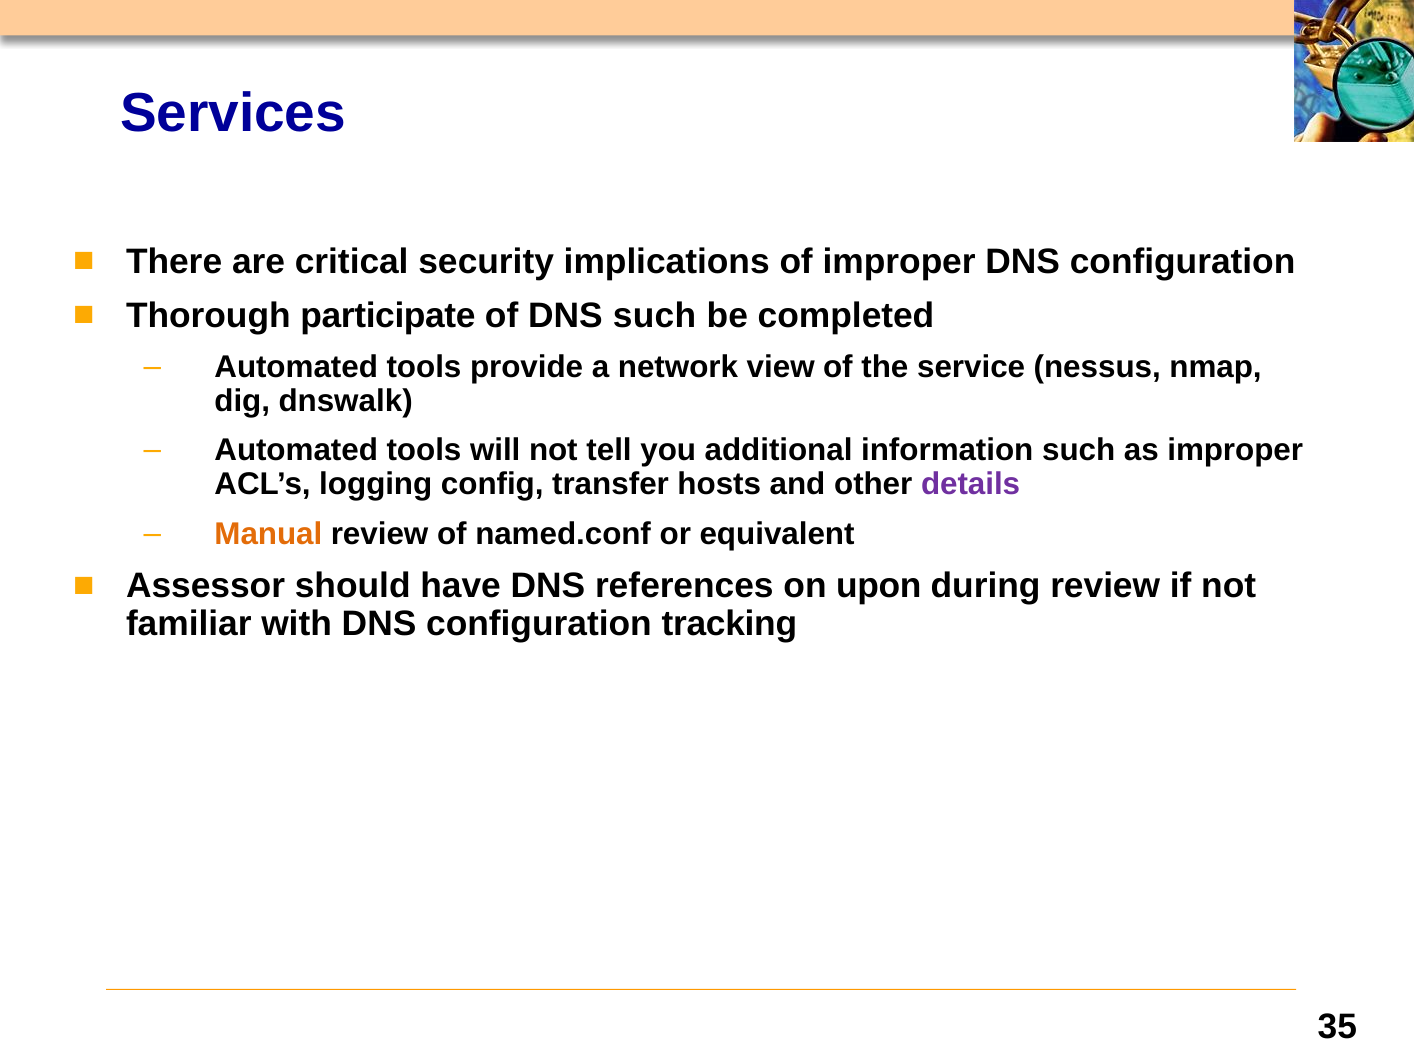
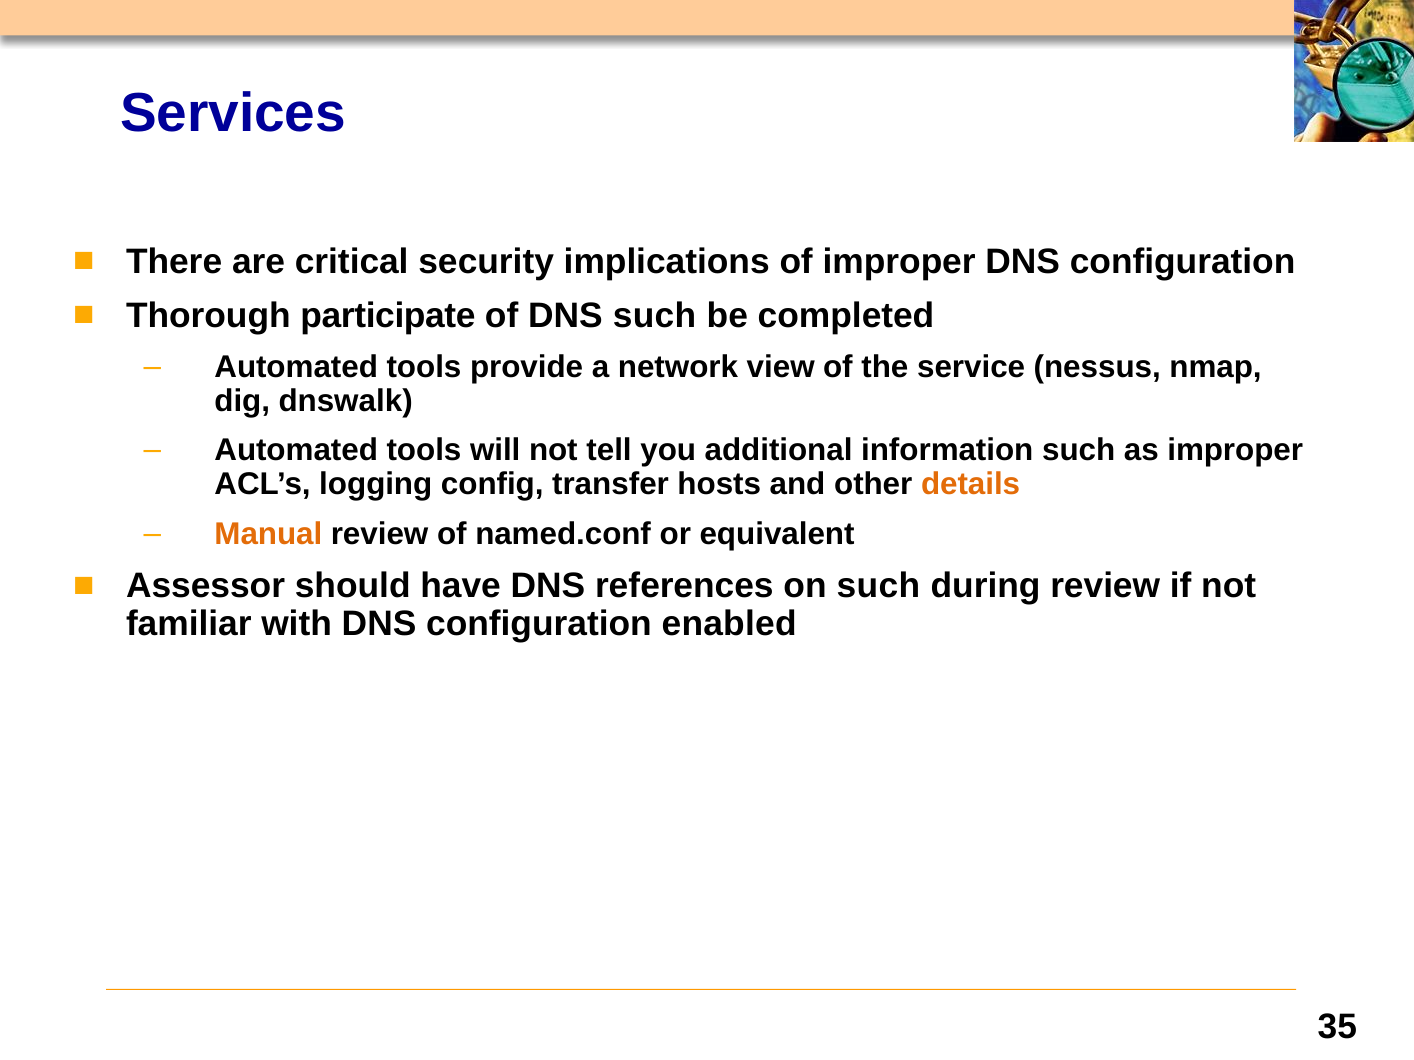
details colour: purple -> orange
on upon: upon -> such
tracking: tracking -> enabled
